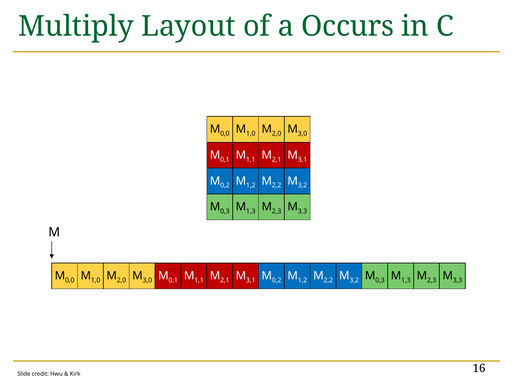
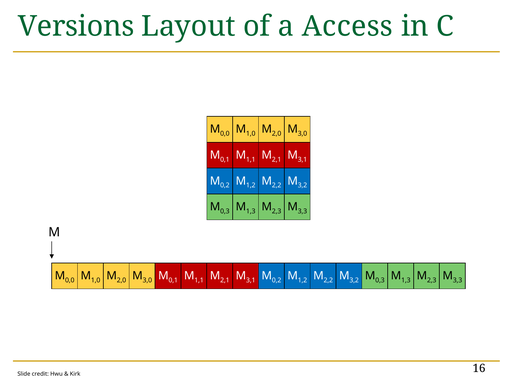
Multiply: Multiply -> Versions
Occurs: Occurs -> Access
